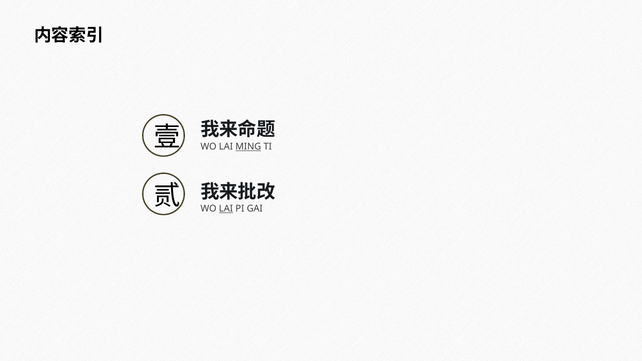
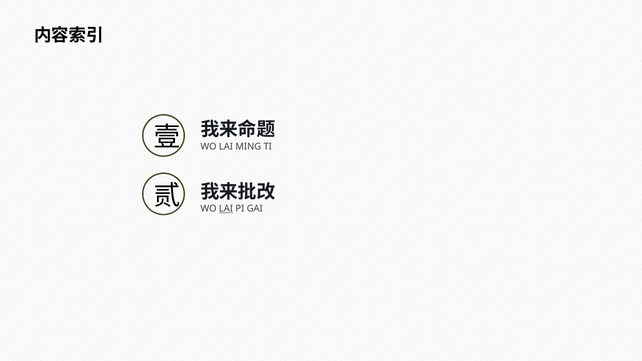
MING underline: present -> none
